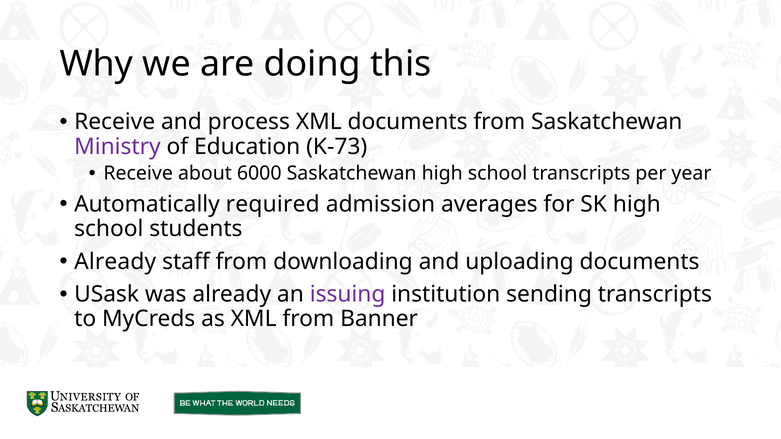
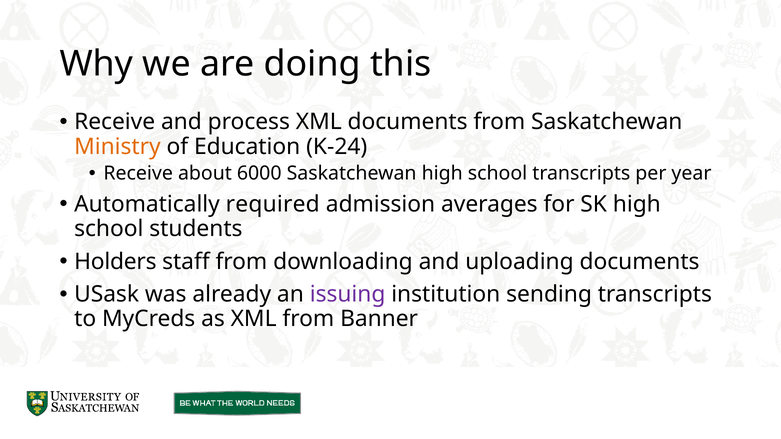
Ministry colour: purple -> orange
K-73: K-73 -> K-24
Already at (115, 262): Already -> Holders
